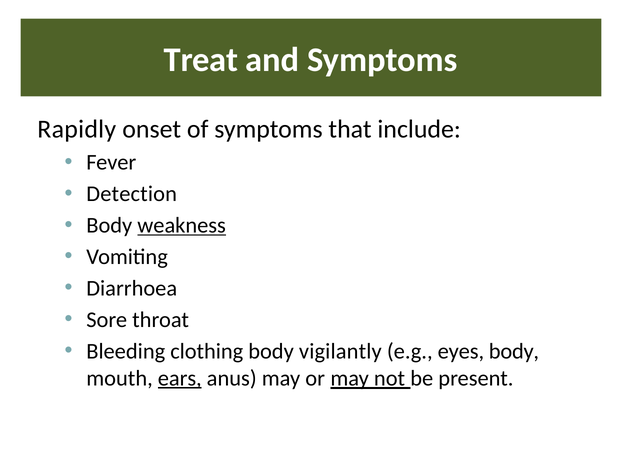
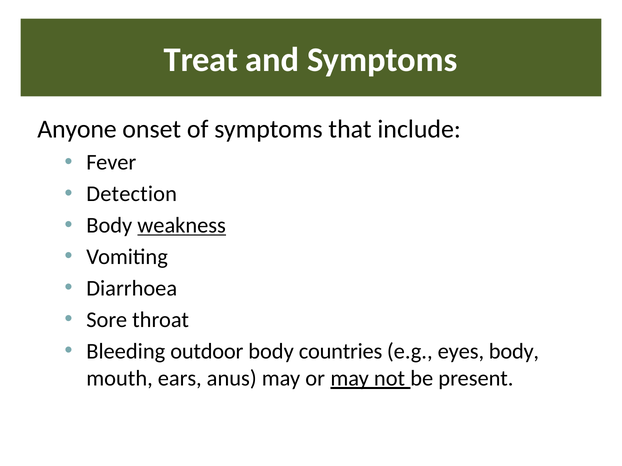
Rapidly: Rapidly -> Anyone
clothing: clothing -> outdoor
vigilantly: vigilantly -> countries
ears underline: present -> none
